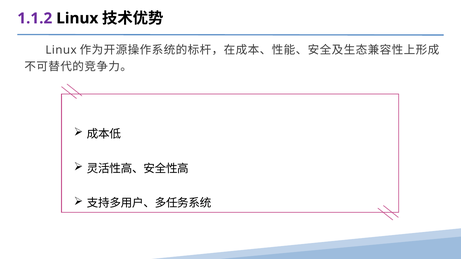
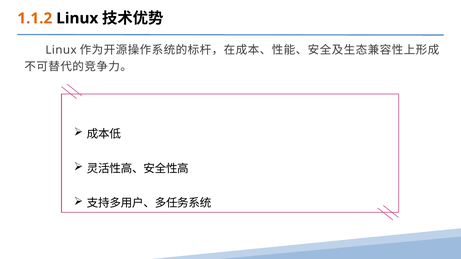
1.1.2 colour: purple -> orange
